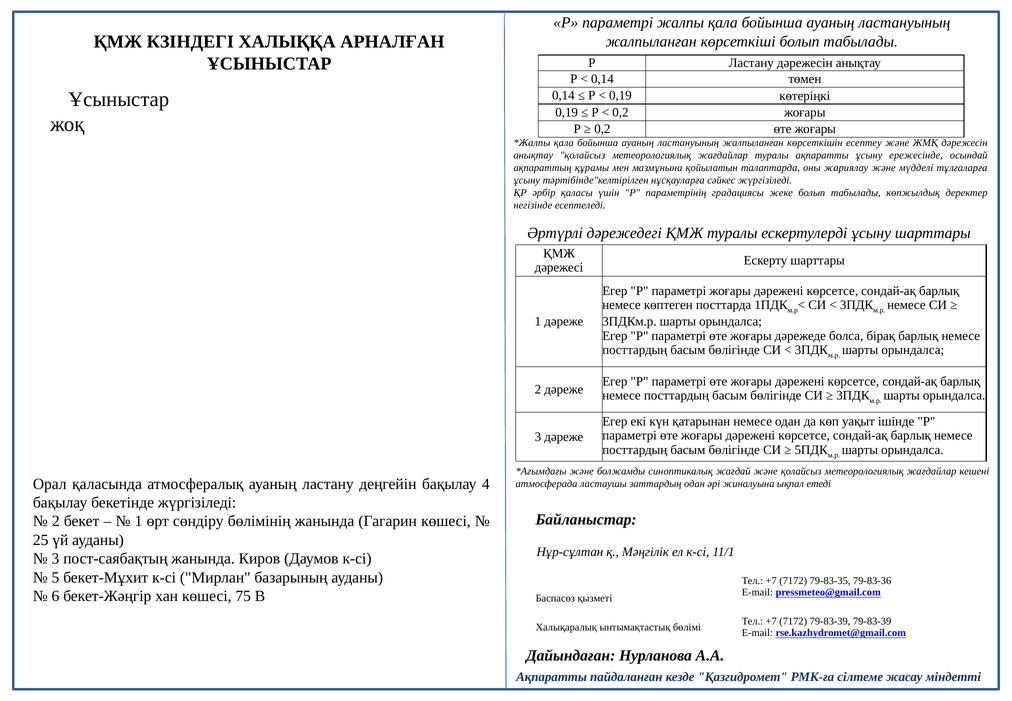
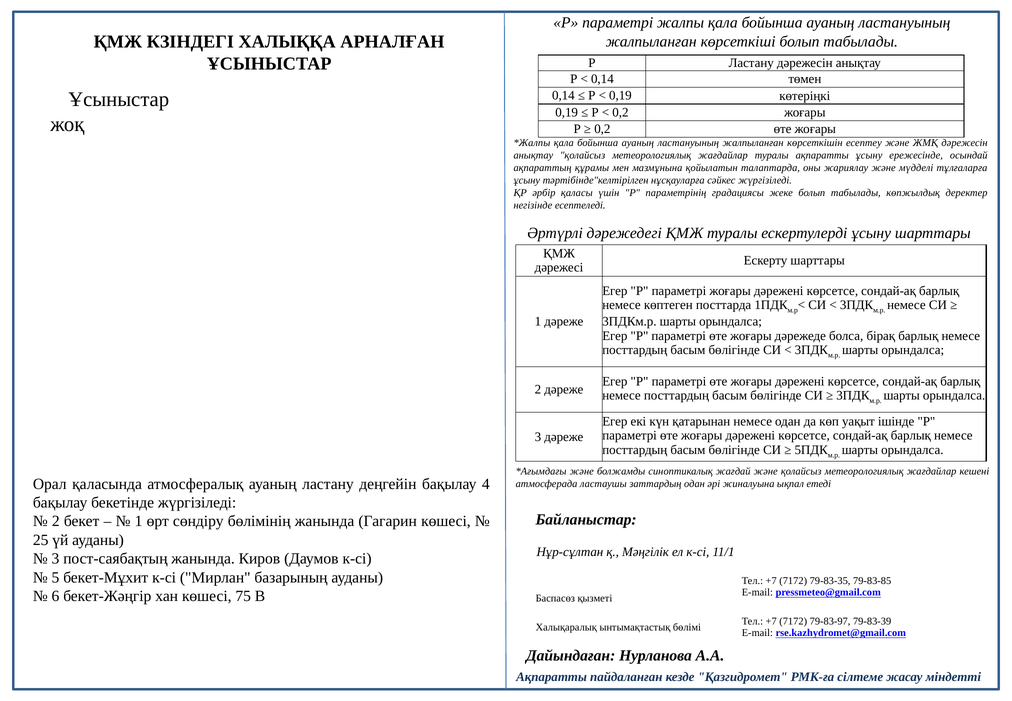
79-83-36: 79-83-36 -> 79-83-85
7172 79-83-39: 79-83-39 -> 79-83-97
